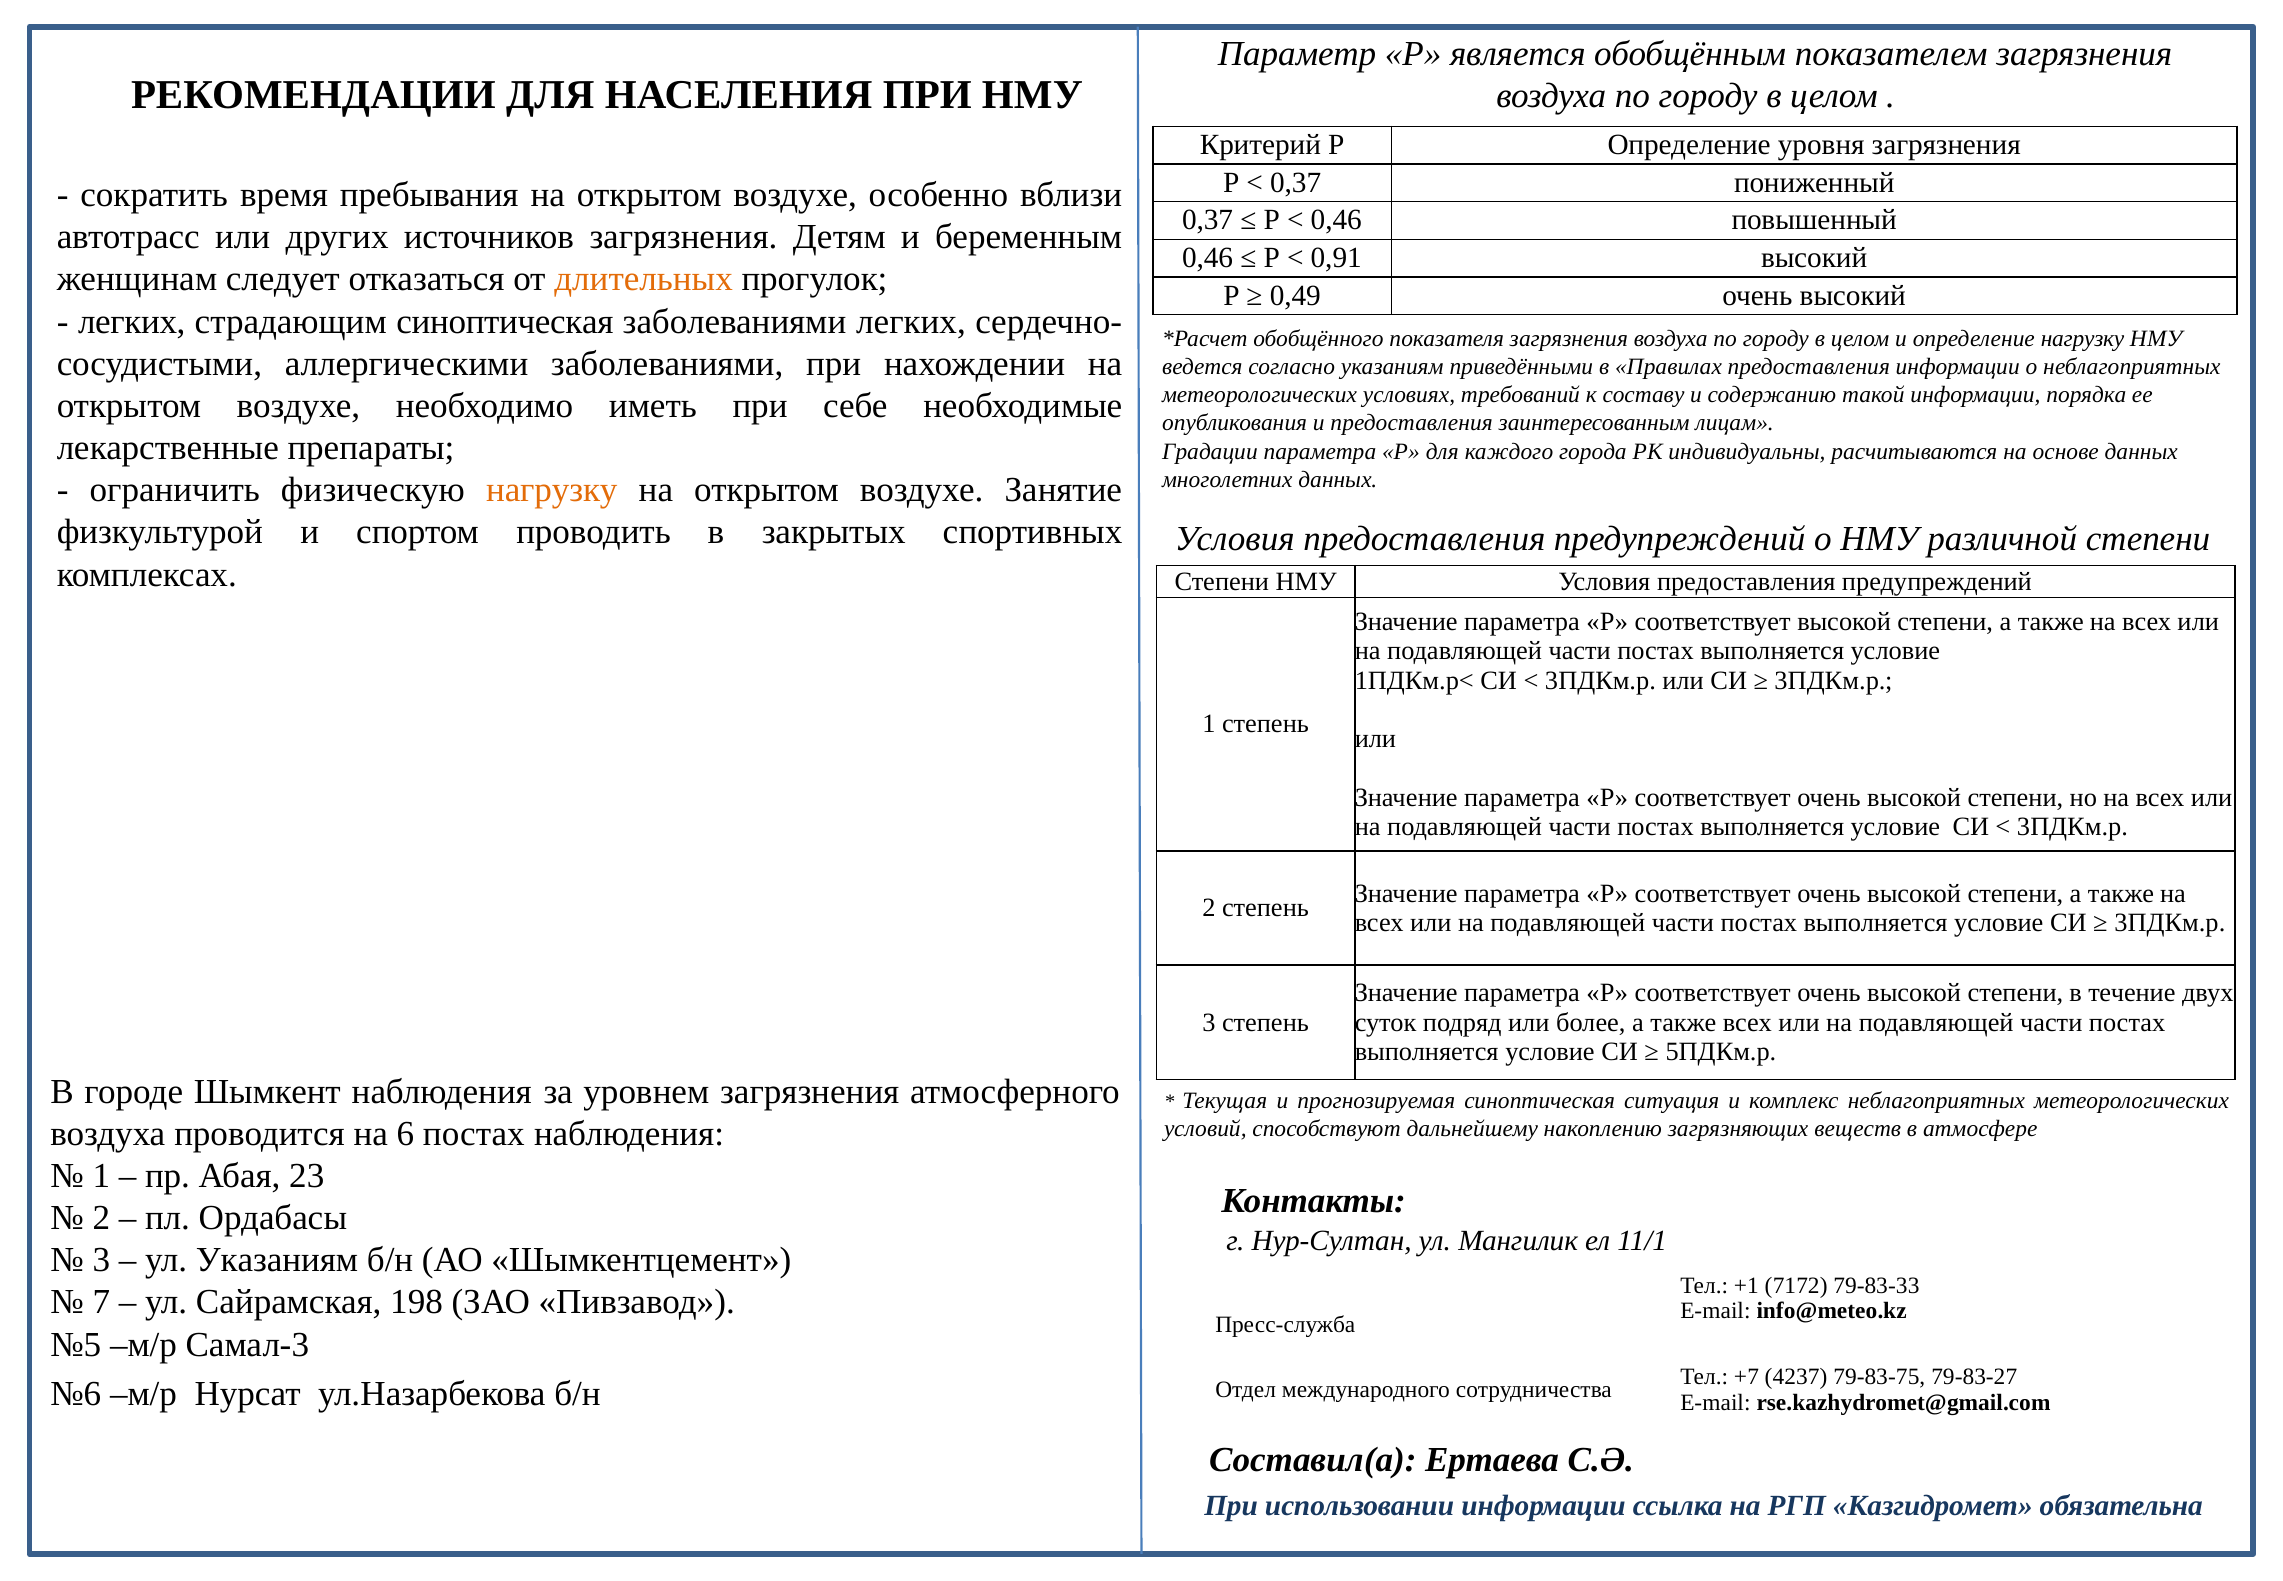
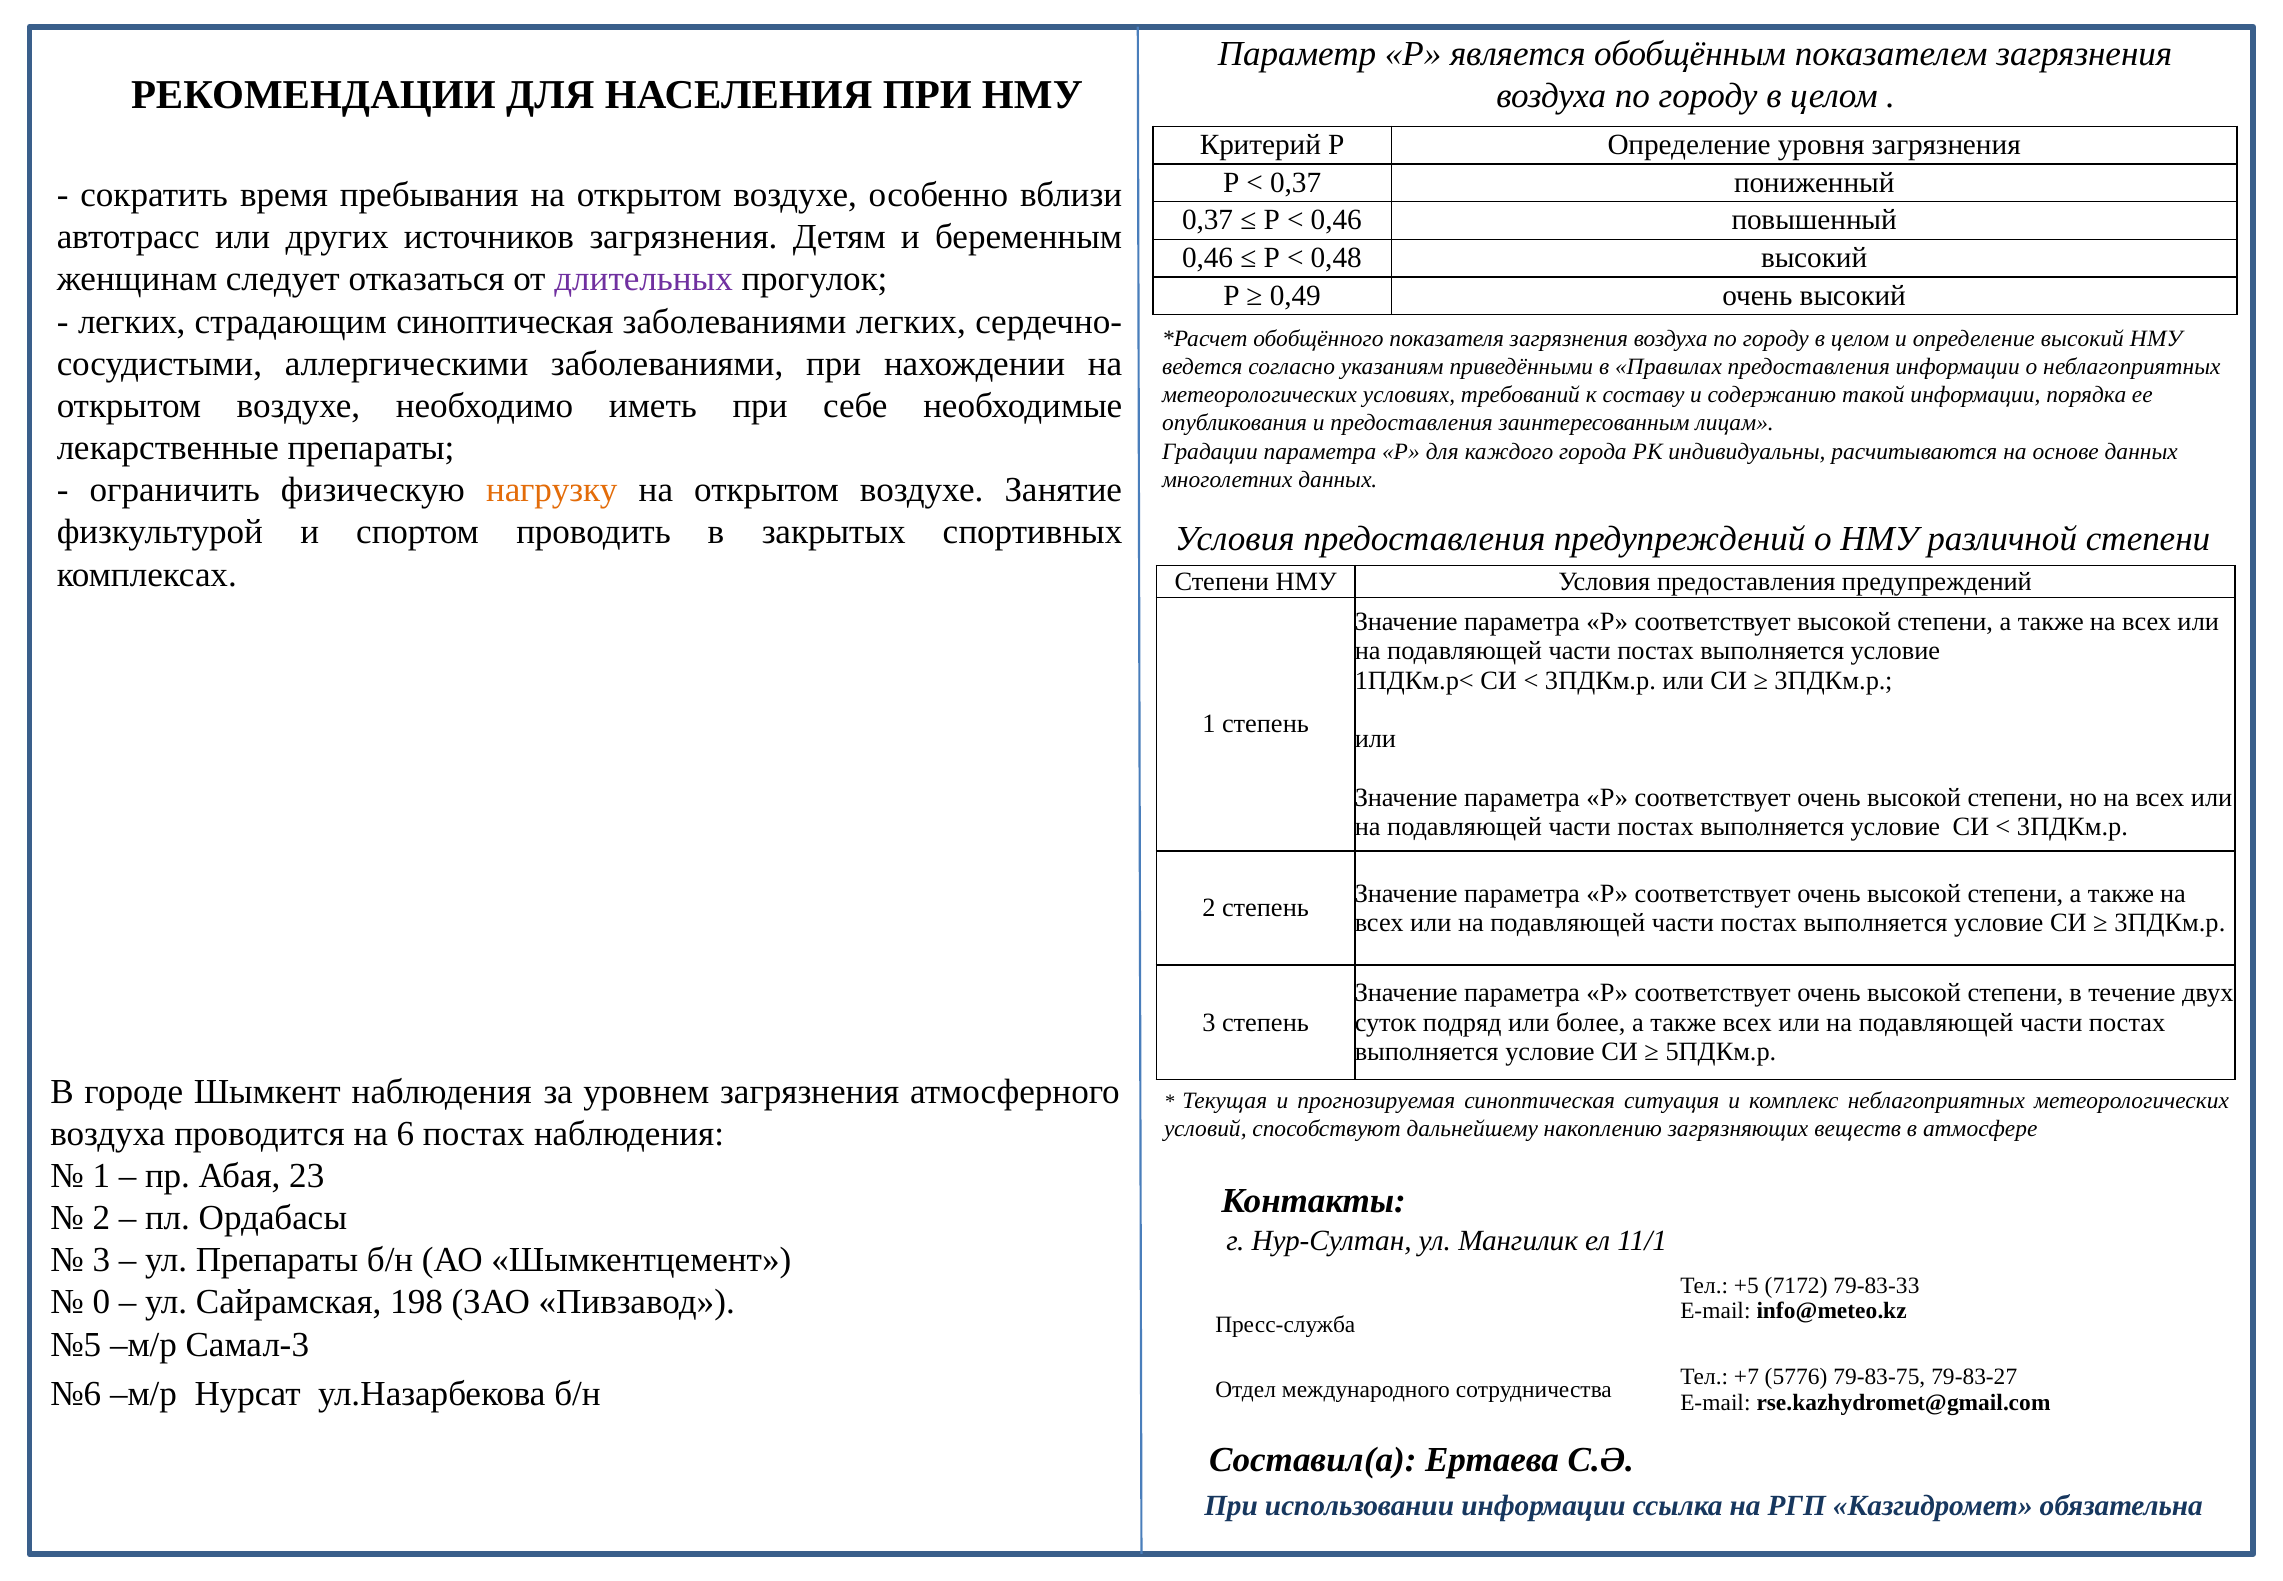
0,91: 0,91 -> 0,48
длительных colour: orange -> purple
определение нагрузку: нагрузку -> высокий
ул Указаниям: Указаниям -> Препараты
+1: +1 -> +5
7: 7 -> 0
4237: 4237 -> 5776
